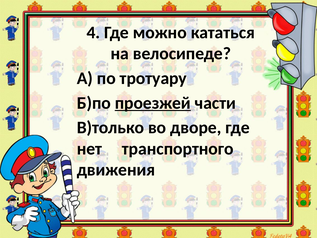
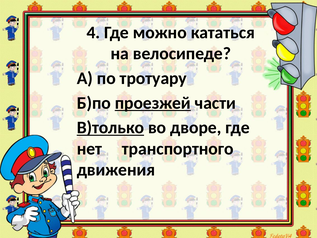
В)только underline: none -> present
